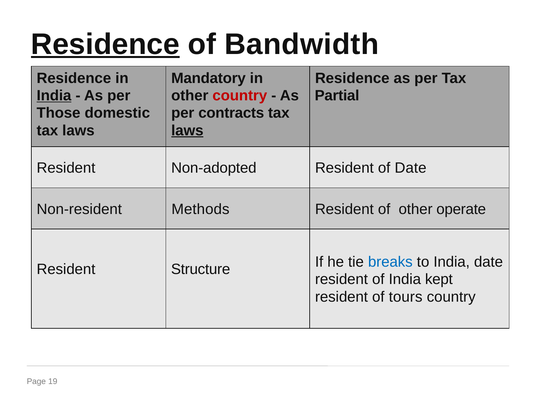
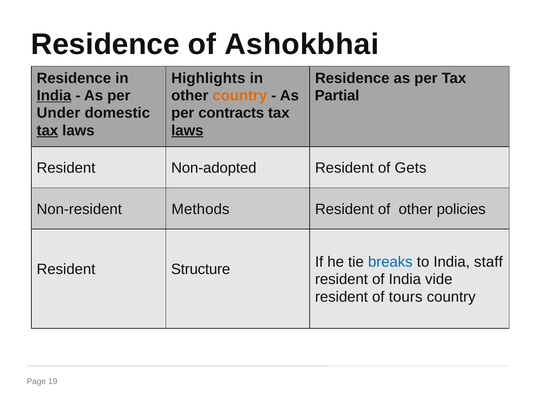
Residence at (105, 44) underline: present -> none
Bandwidth: Bandwidth -> Ashokbhai
Mandatory: Mandatory -> Highlights
country at (240, 96) colour: red -> orange
Those: Those -> Under
tax at (47, 130) underline: none -> present
of Date: Date -> Gets
operate: operate -> policies
India date: date -> staff
kept: kept -> vide
